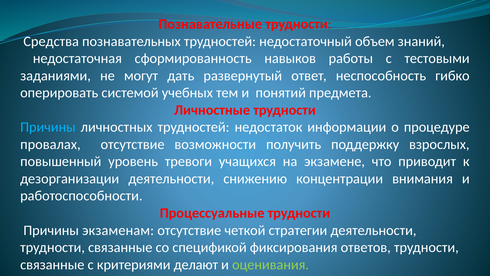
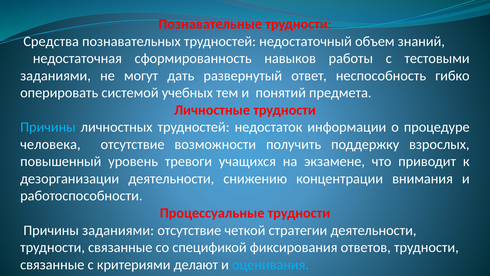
провалах: провалах -> человека
Причины экзаменам: экзаменам -> заданиями
оценивания colour: light green -> light blue
